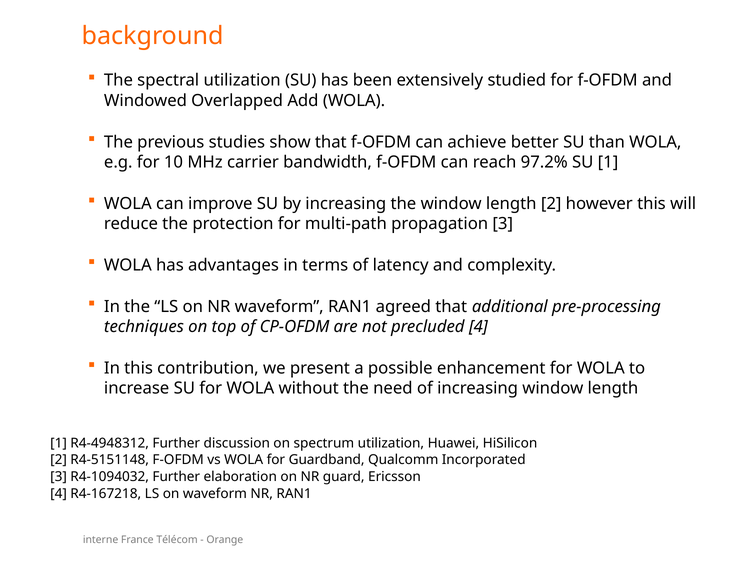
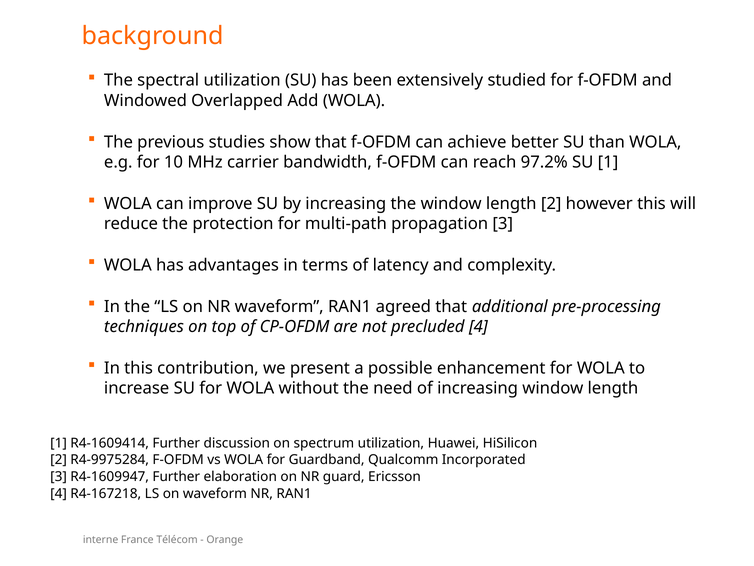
R4-4948312: R4-4948312 -> R4-1609414
R4-5151148: R4-5151148 -> R4-9975284
R4-1094032: R4-1094032 -> R4-1609947
